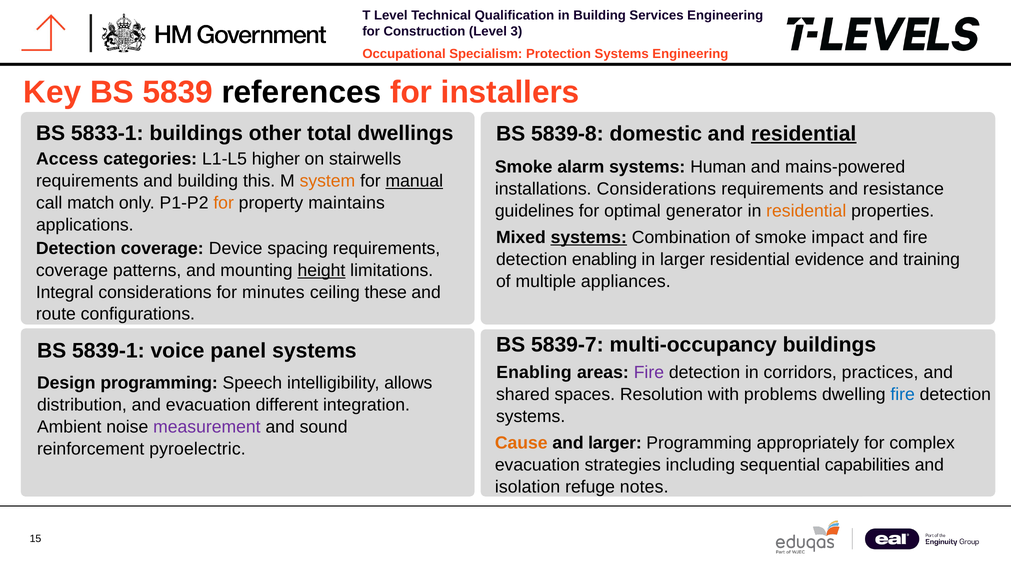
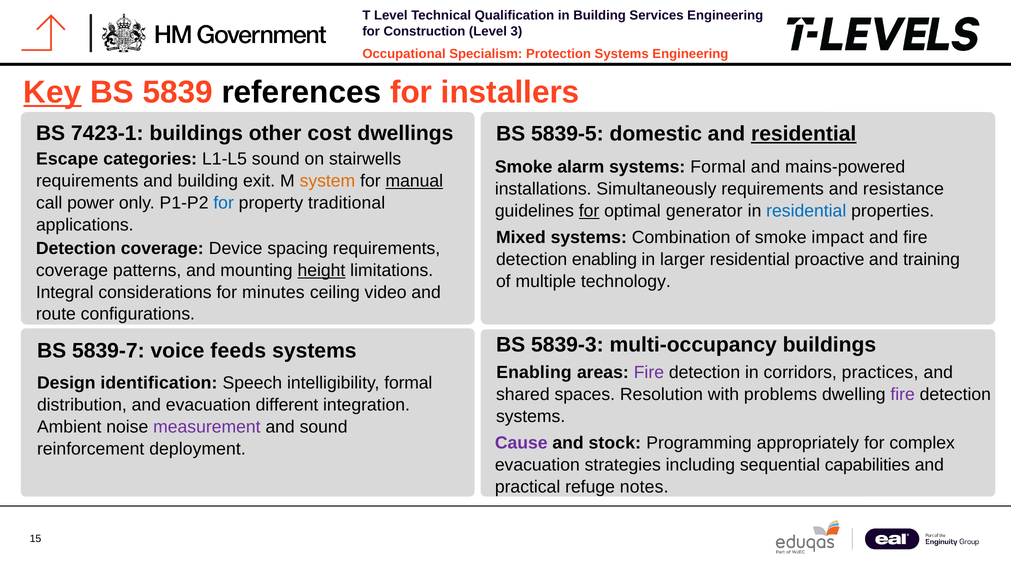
Key underline: none -> present
5833-1: 5833-1 -> 7423-1
total: total -> cost
5839-8: 5839-8 -> 5839-5
Access: Access -> Escape
L1-L5 higher: higher -> sound
systems Human: Human -> Formal
this: this -> exit
installations Considerations: Considerations -> Simultaneously
match: match -> power
for at (224, 203) colour: orange -> blue
maintains: maintains -> traditional
for at (589, 211) underline: none -> present
residential at (806, 211) colour: orange -> blue
systems at (589, 238) underline: present -> none
evidence: evidence -> proactive
appliances: appliances -> technology
these: these -> video
5839-7: 5839-7 -> 5839-3
5839-1: 5839-1 -> 5839-7
panel: panel -> feeds
Design programming: programming -> identification
intelligibility allows: allows -> formal
fire at (903, 394) colour: blue -> purple
Cause colour: orange -> purple
and larger: larger -> stock
pyroelectric: pyroelectric -> deployment
isolation: isolation -> practical
